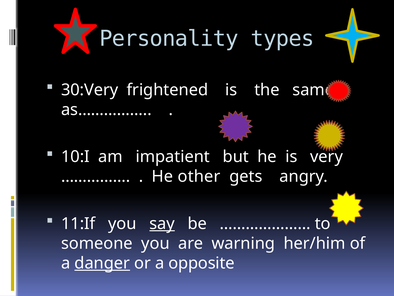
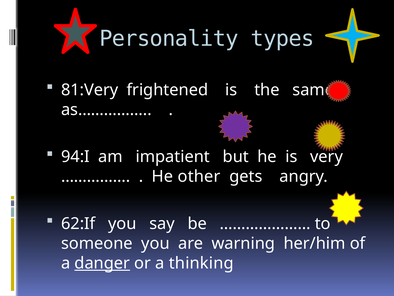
30:Very: 30:Very -> 81:Very
10:I: 10:I -> 94:I
11:If: 11:If -> 62:If
say underline: present -> none
opposite: opposite -> thinking
